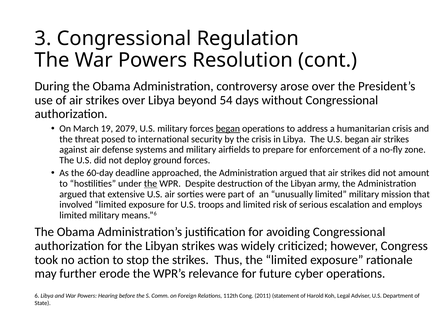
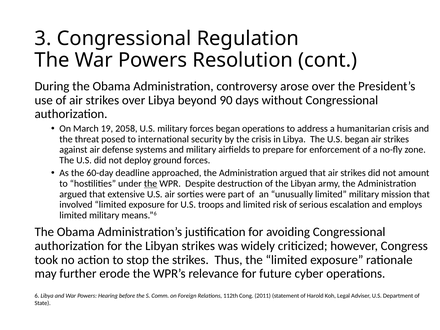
54: 54 -> 90
2079: 2079 -> 2058
began at (228, 129) underline: present -> none
